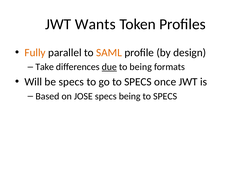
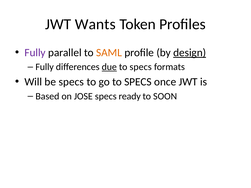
Fully at (35, 53) colour: orange -> purple
design underline: none -> present
Take at (45, 67): Take -> Fully
being at (141, 67): being -> specs
specs being: being -> ready
SPECS at (165, 96): SPECS -> SOON
